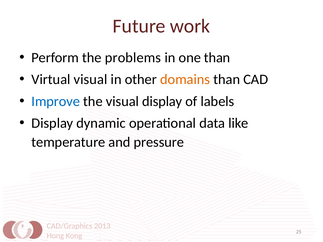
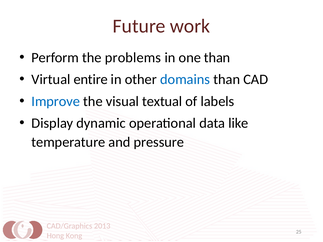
Virtual visual: visual -> entire
domains colour: orange -> blue
visual display: display -> textual
